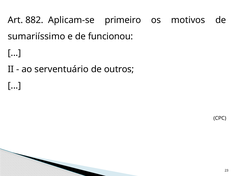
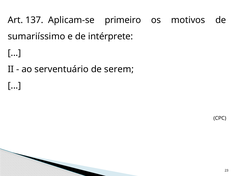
882: 882 -> 137
funcionou: funcionou -> intérprete
outros: outros -> serem
